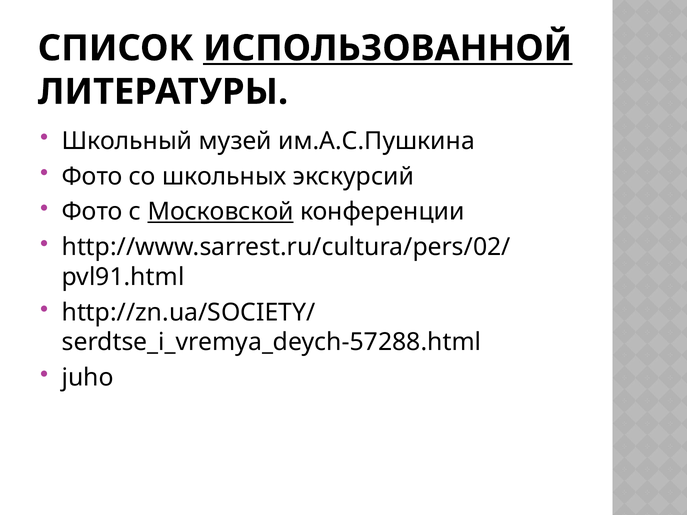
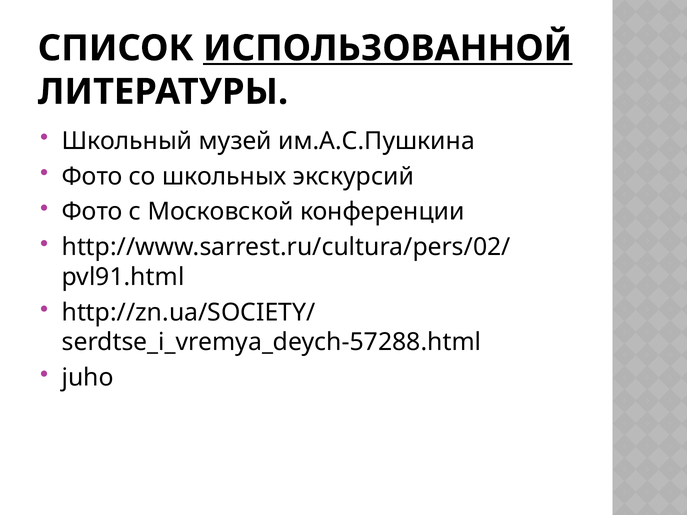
Московской underline: present -> none
